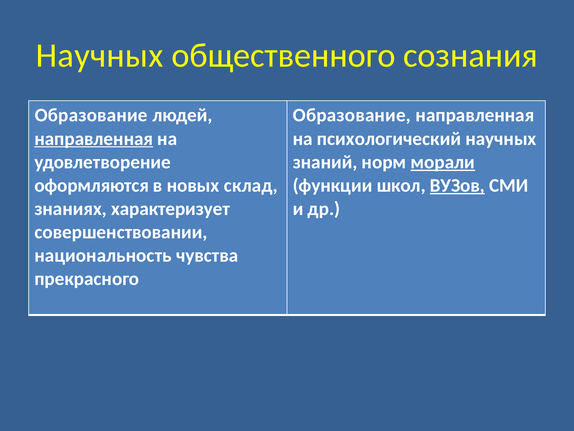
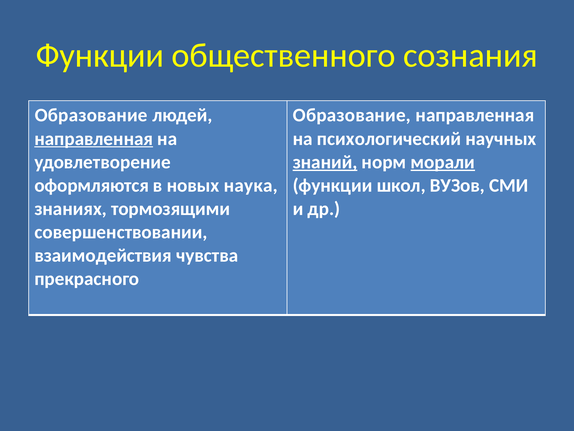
Научных at (100, 56): Научных -> Функции
знаний underline: none -> present
склад: склад -> наука
ВУЗов underline: present -> none
характеризует: характеризует -> тормозящими
национальность: национальность -> взаимодействия
